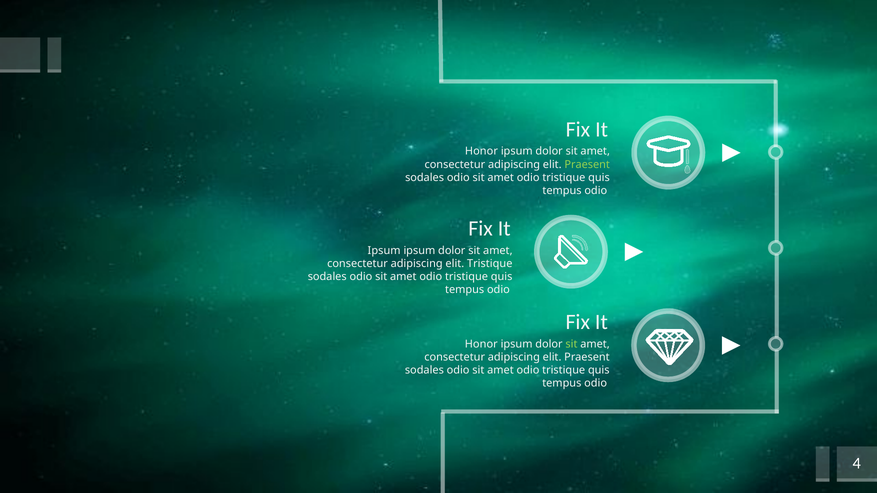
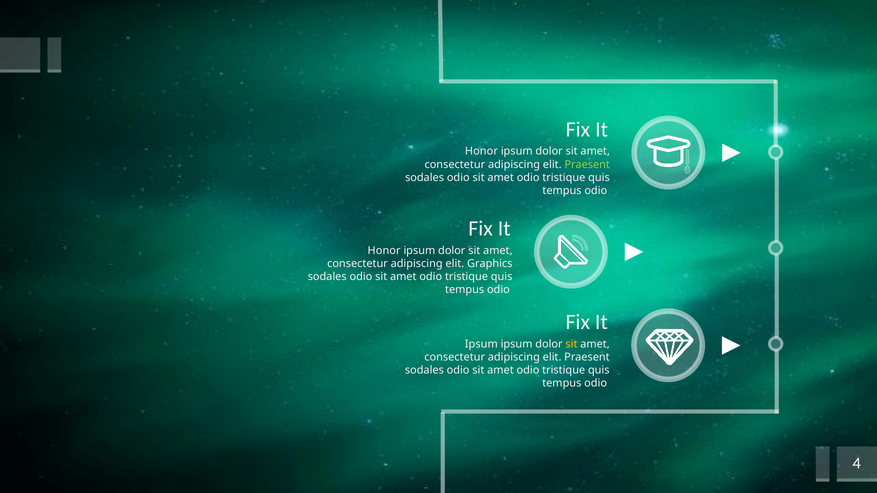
Ipsum at (384, 251): Ipsum -> Honor
elit Tristique: Tristique -> Graphics
Honor at (481, 344): Honor -> Ipsum
sit at (571, 344) colour: light green -> yellow
